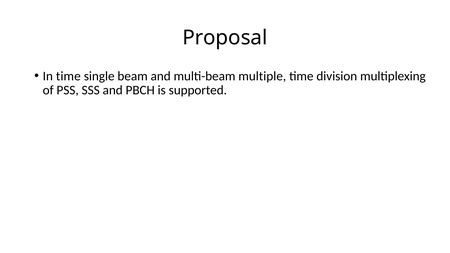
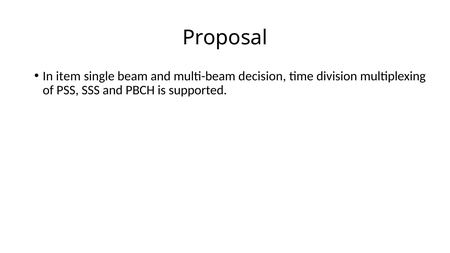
In time: time -> item
multiple: multiple -> decision
